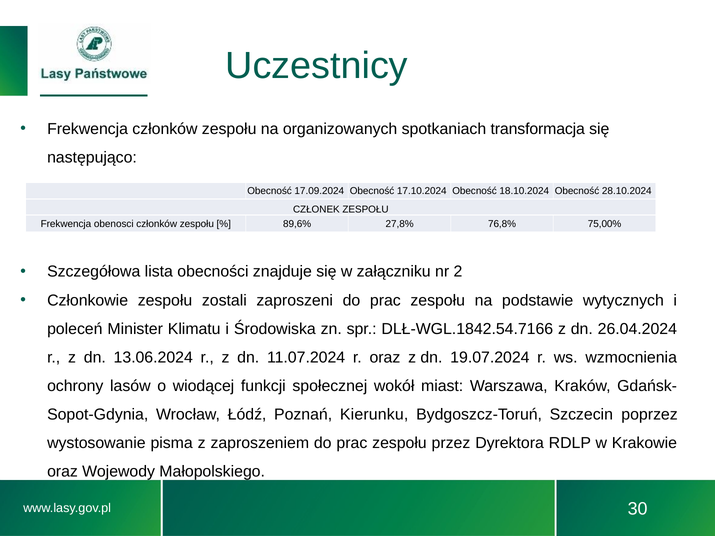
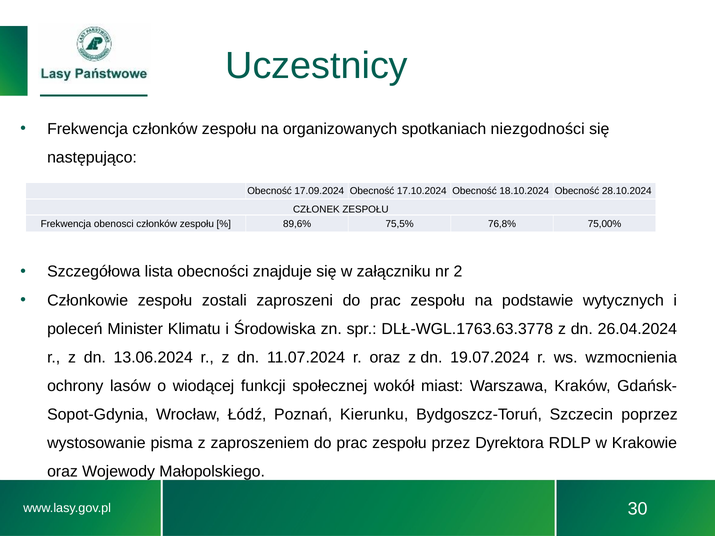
transformacja: transformacja -> niezgodności
27,8%: 27,8% -> 75,5%
DLŁ-WGL.1842.54.7166: DLŁ-WGL.1842.54.7166 -> DLŁ-WGL.1763.63.3778
